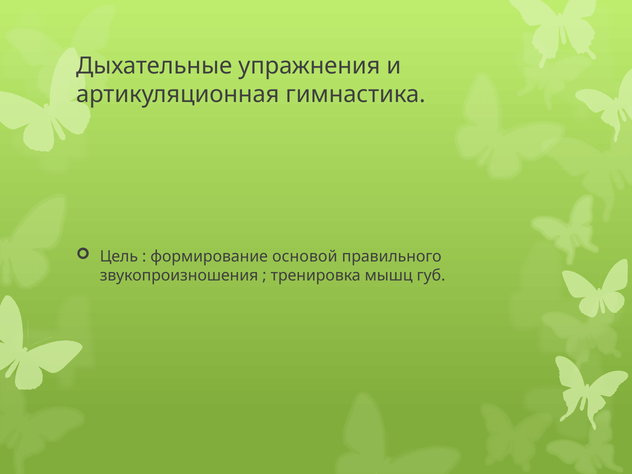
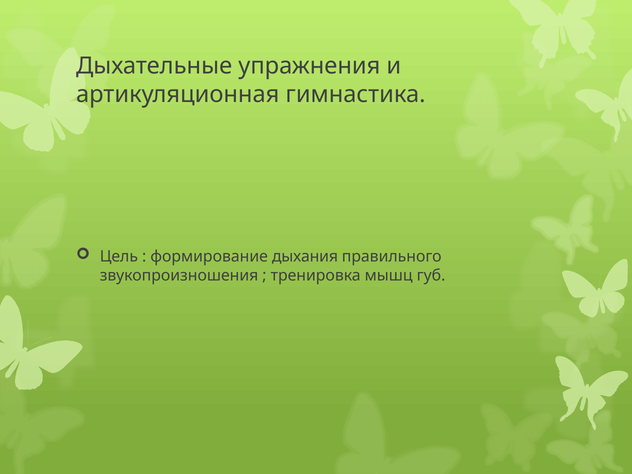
основой: основой -> дыхания
